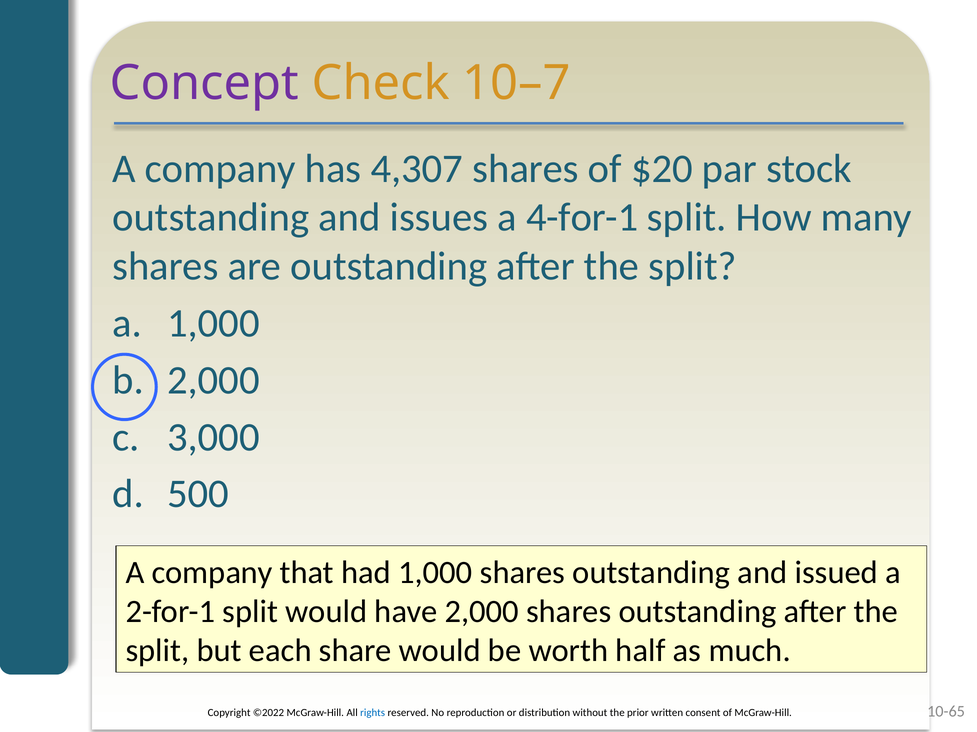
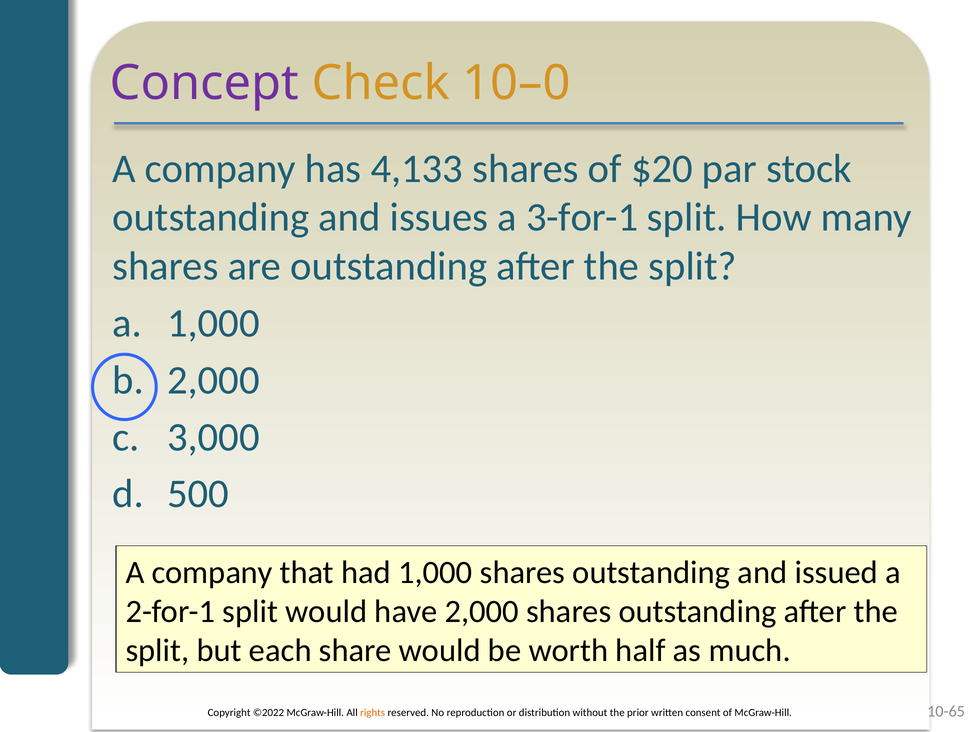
10–7: 10–7 -> 10–0
4,307: 4,307 -> 4,133
4-for-1: 4-for-1 -> 3-for-1
rights colour: blue -> orange
